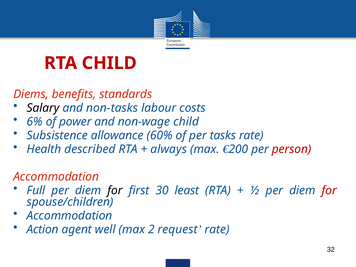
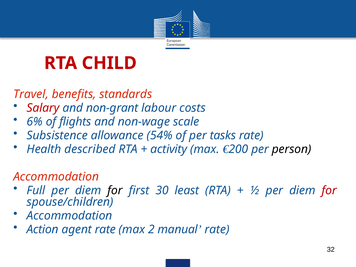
Diems: Diems -> Travel
Salary colour: black -> red
non-tasks: non-tasks -> non-grant
power: power -> flights
non-wage child: child -> scale
60%: 60% -> 54%
always: always -> activity
person colour: red -> black
agent well: well -> rate
request: request -> manual
